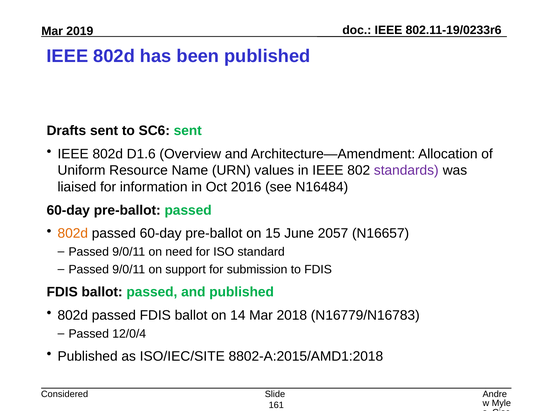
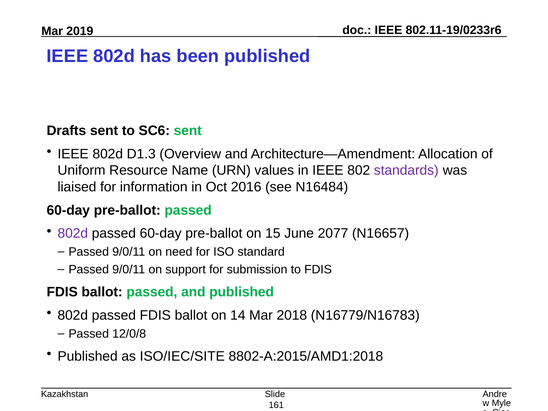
D1.6: D1.6 -> D1.3
802d at (73, 233) colour: orange -> purple
2057: 2057 -> 2077
12/0/4: 12/0/4 -> 12/0/8
Considered: Considered -> Kazakhstan
